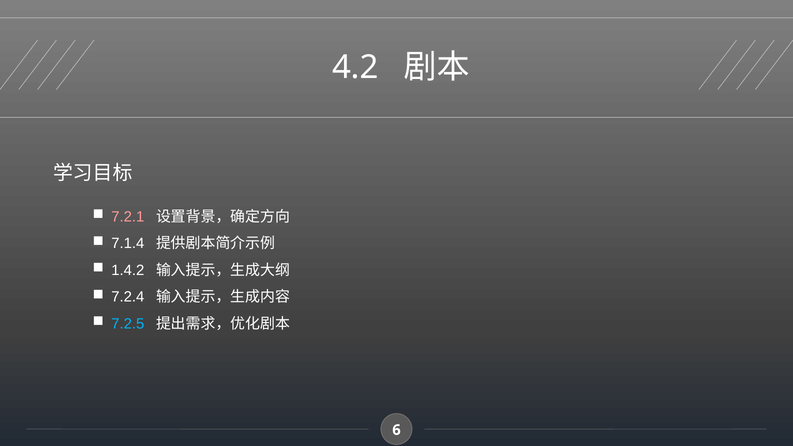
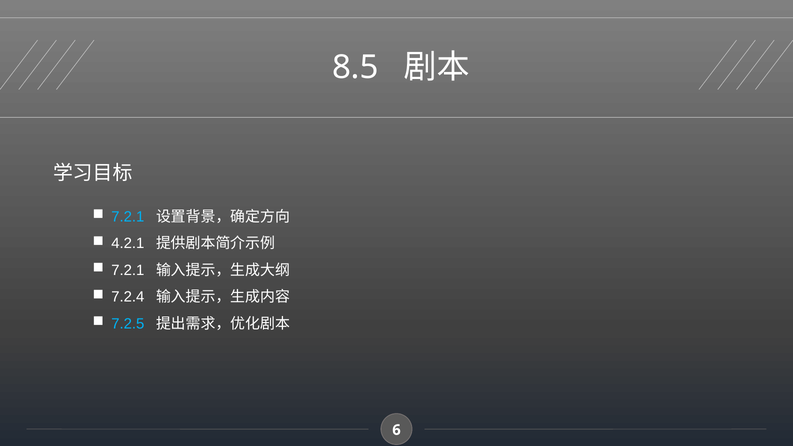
4.2: 4.2 -> 8.5
7.2.1 at (128, 217) colour: pink -> light blue
7.1.4: 7.1.4 -> 4.2.1
1.4.2 at (128, 270): 1.4.2 -> 7.2.1
